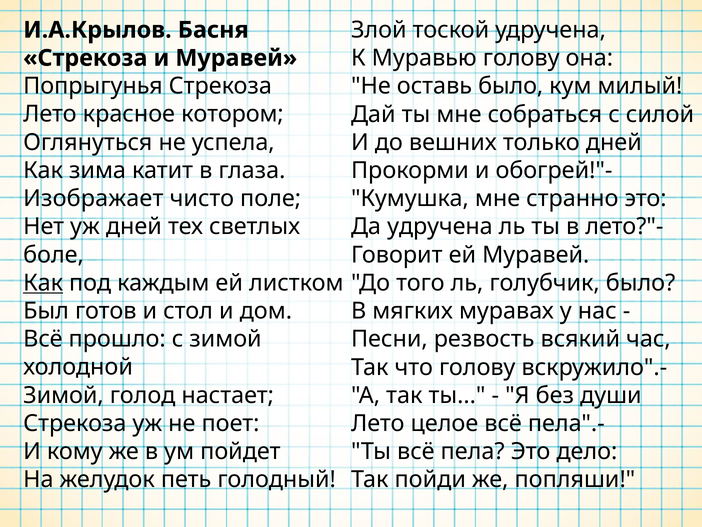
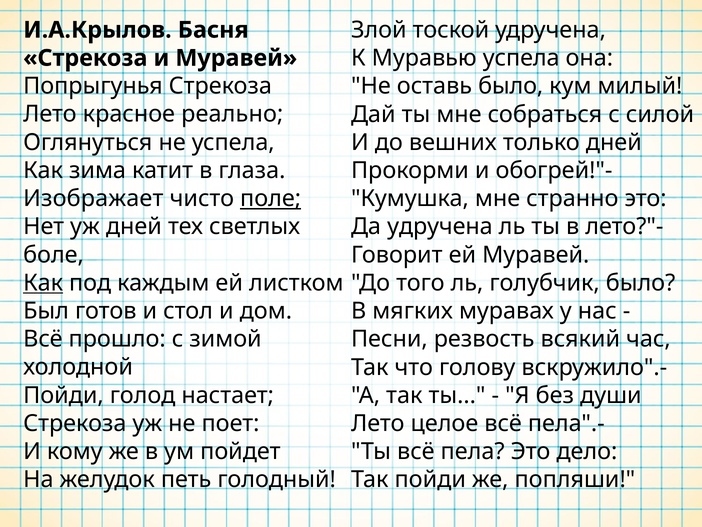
Муравью голову: голову -> успела
котором: котором -> реально
поле underline: none -> present
Зимой at (63, 395): Зимой -> Пойди
